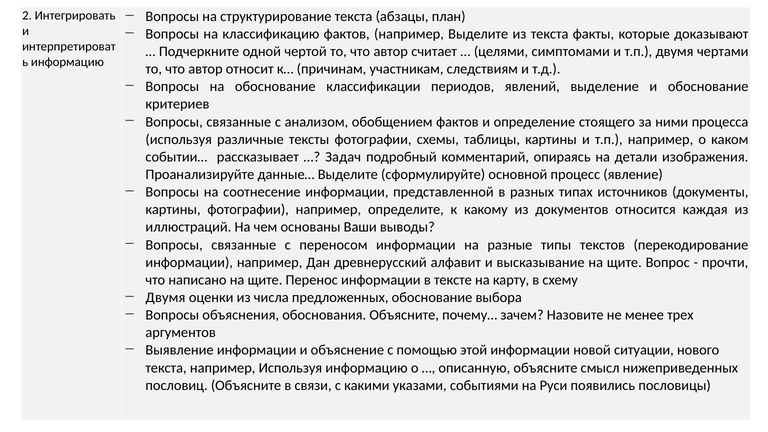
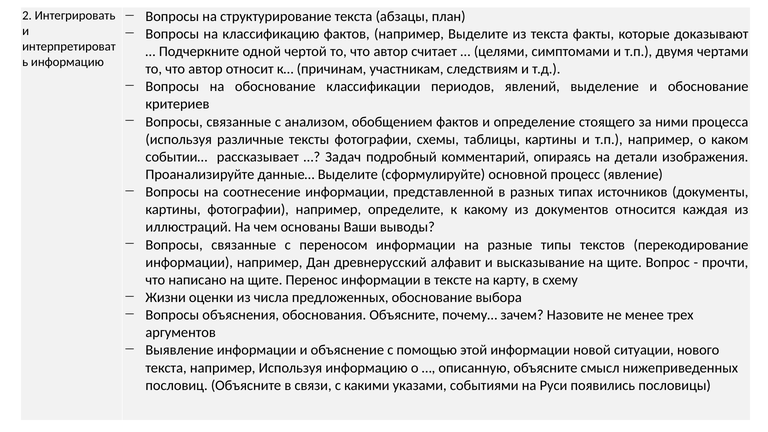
Двумя at (166, 298): Двумя -> Жизни
